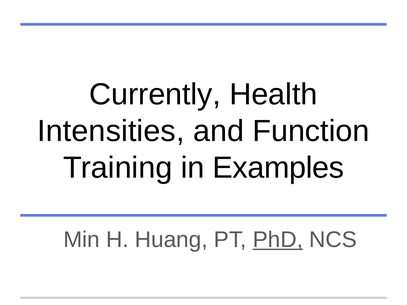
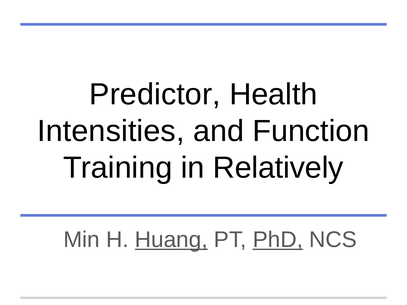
Currently: Currently -> Predictor
Examples: Examples -> Relatively
Huang underline: none -> present
